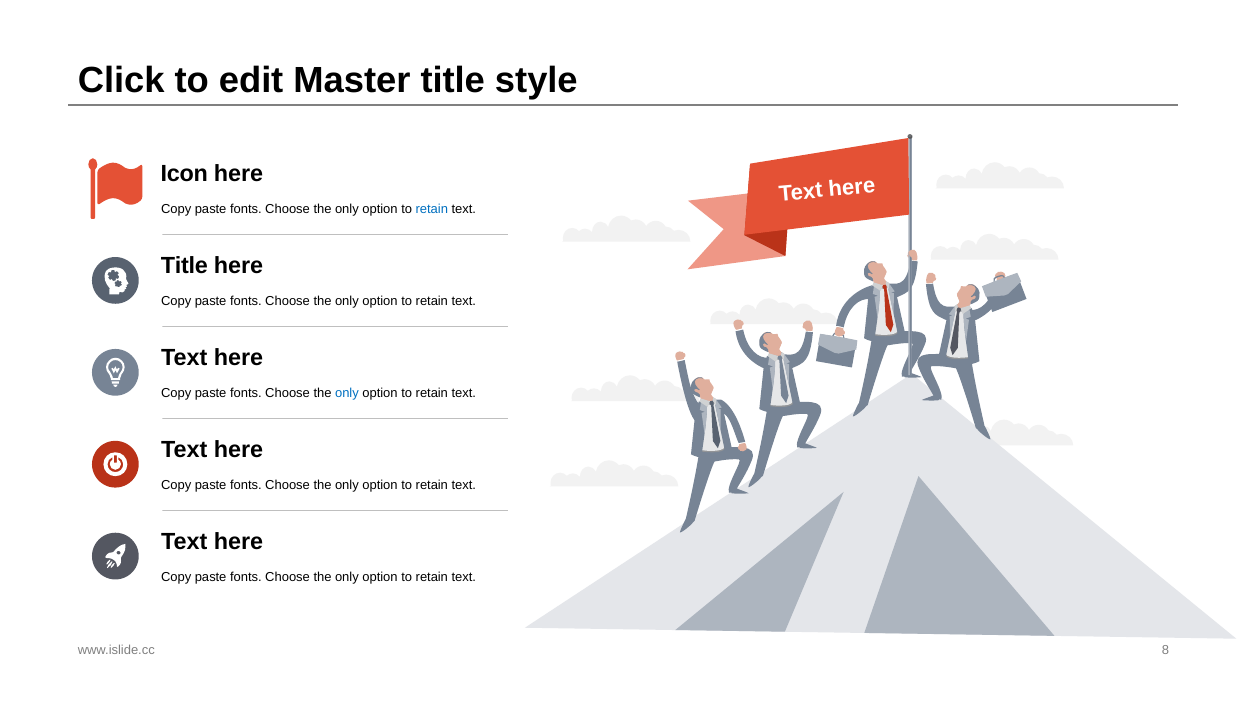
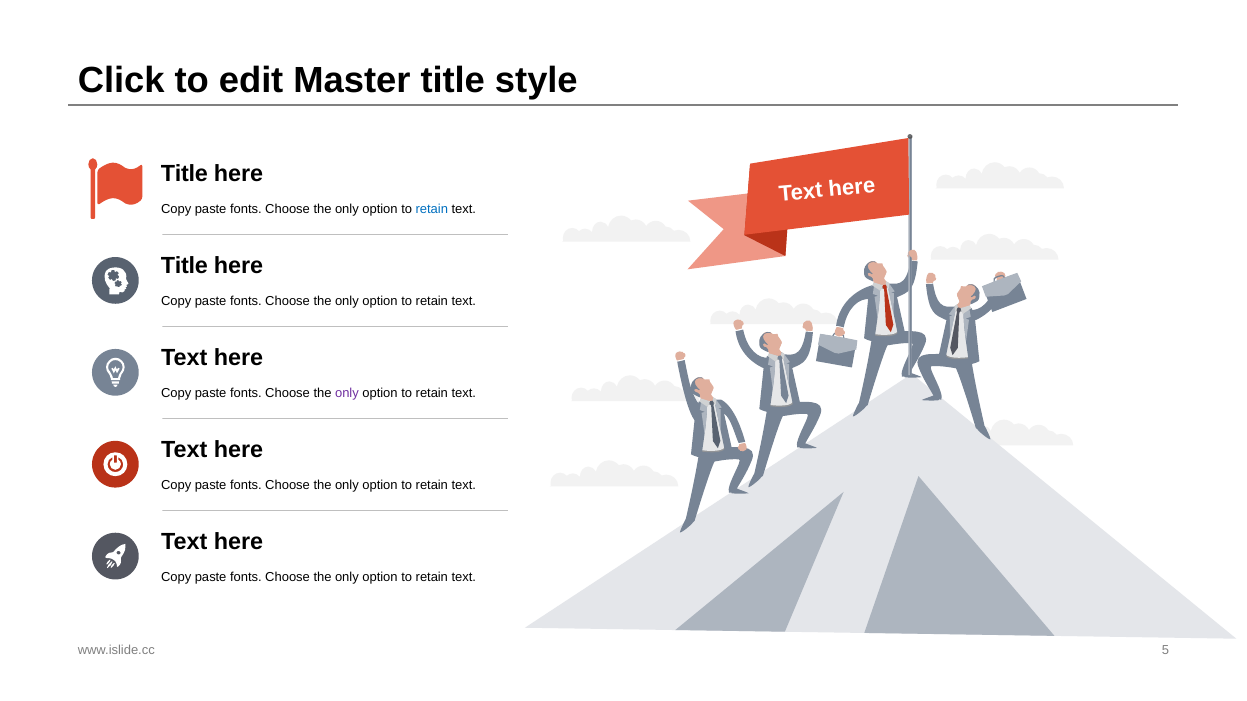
Icon at (184, 174): Icon -> Title
only at (347, 393) colour: blue -> purple
8: 8 -> 5
